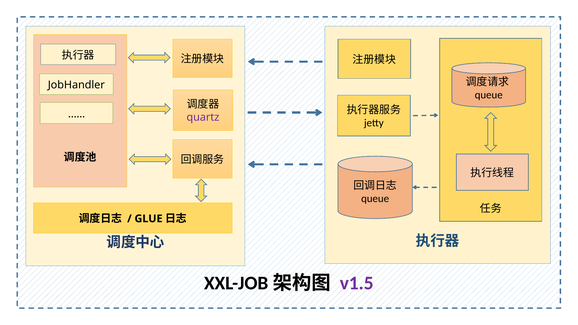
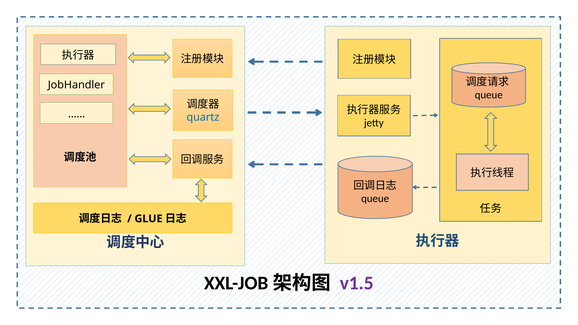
quartz colour: purple -> blue
